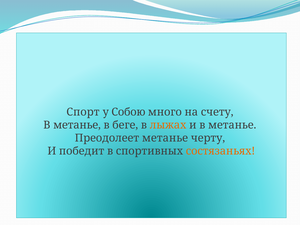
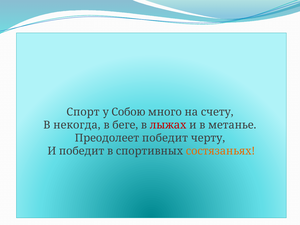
метанье at (77, 125): метанье -> некогда
лыжах colour: orange -> red
Преодолеет метанье: метанье -> победит
